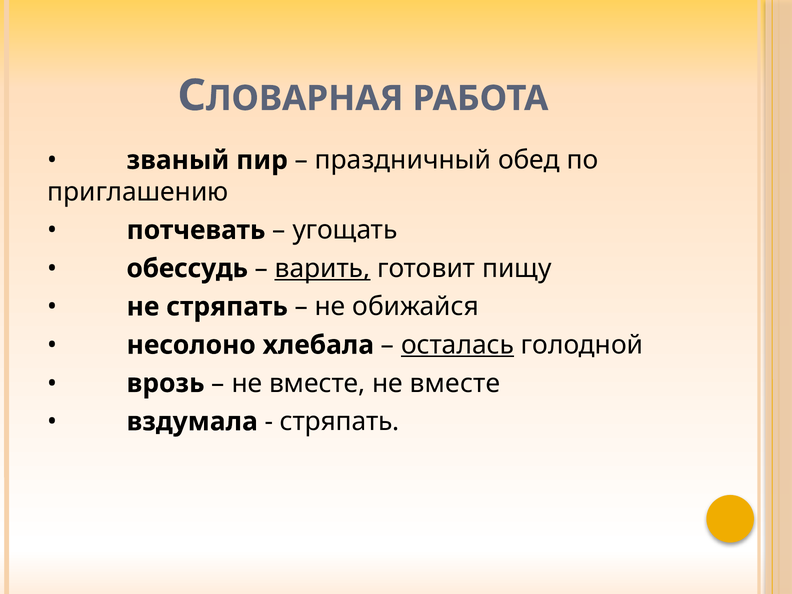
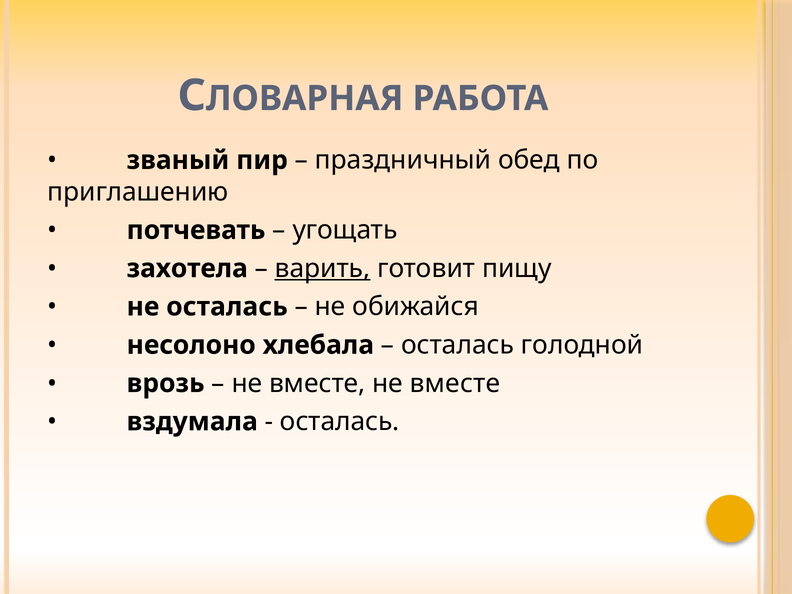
обессудь: обессудь -> захотела
не стряпать: стряпать -> осталась
осталась at (458, 345) underline: present -> none
стряпать at (340, 422): стряпать -> осталась
